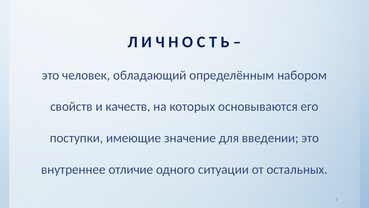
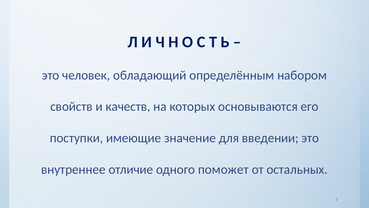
ситуации: ситуации -> поможет
